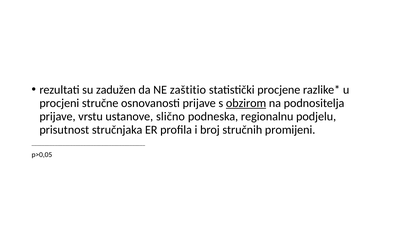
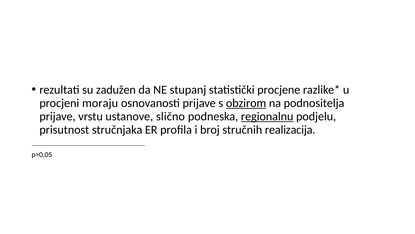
zaštitio: zaštitio -> stupanj
stručne: stručne -> moraju
regionalnu underline: none -> present
promijeni: promijeni -> realizacija
